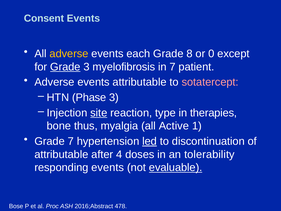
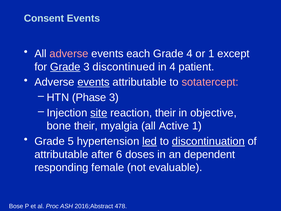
adverse at (69, 54) colour: yellow -> pink
Grade 8: 8 -> 4
or 0: 0 -> 1
myelofibrosis: myelofibrosis -> discontinued
in 7: 7 -> 4
events at (93, 82) underline: none -> present
reaction type: type -> their
therapies: therapies -> objective
bone thus: thus -> their
Grade 7: 7 -> 5
discontinuation underline: none -> present
4: 4 -> 6
tolerability: tolerability -> dependent
responding events: events -> female
evaluable underline: present -> none
